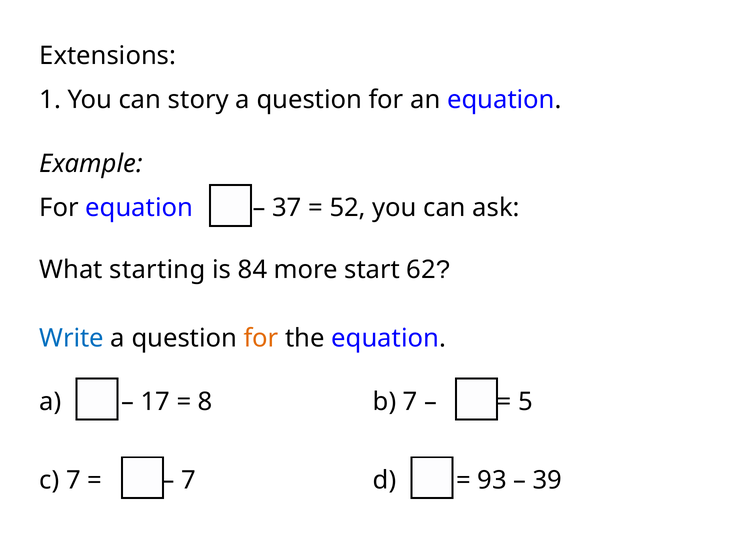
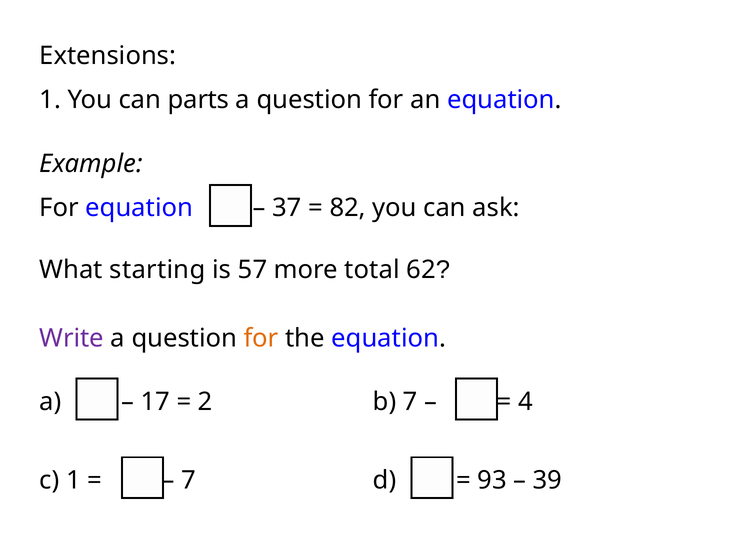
story: story -> parts
52: 52 -> 82
84: 84 -> 57
start: start -> total
Write colour: blue -> purple
8: 8 -> 2
5: 5 -> 4
c 7: 7 -> 1
